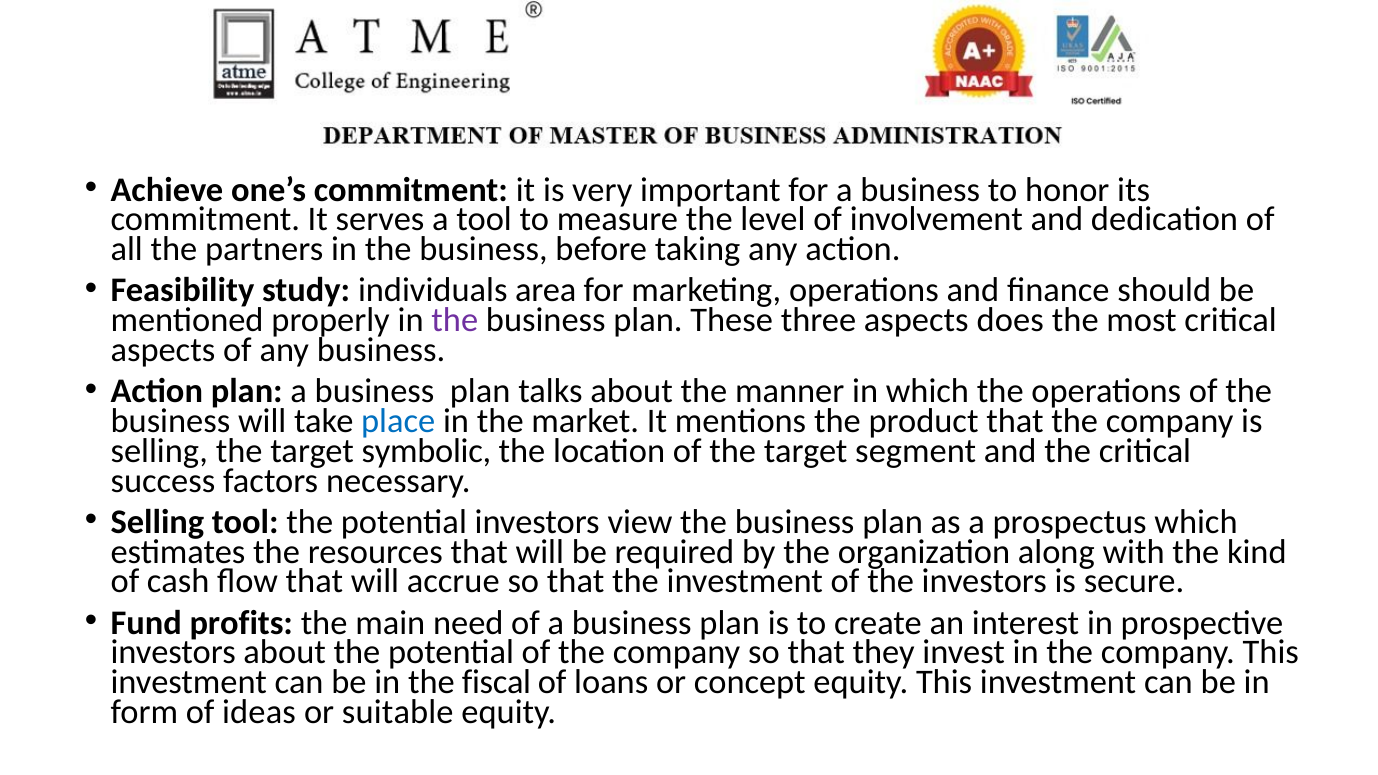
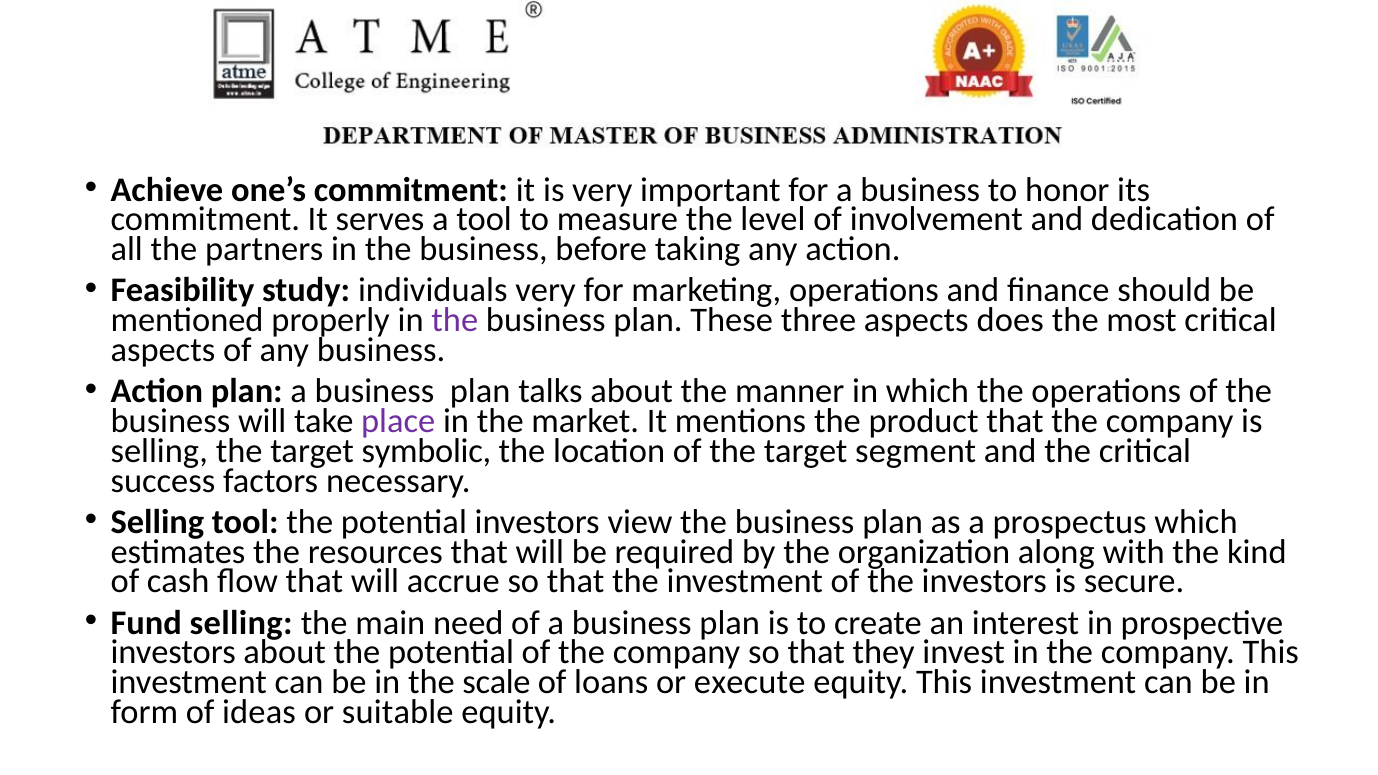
individuals area: area -> very
place colour: blue -> purple
Fund profits: profits -> selling
fiscal: fiscal -> scale
concept: concept -> execute
